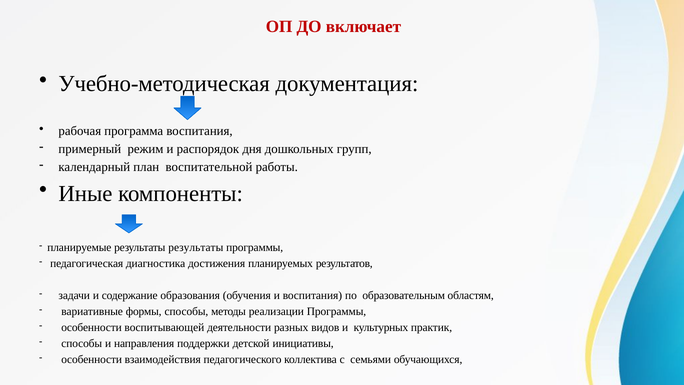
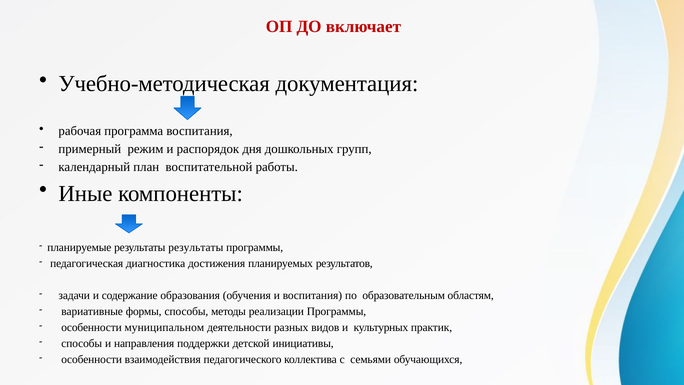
воспитывающей: воспитывающей -> муниципальном
